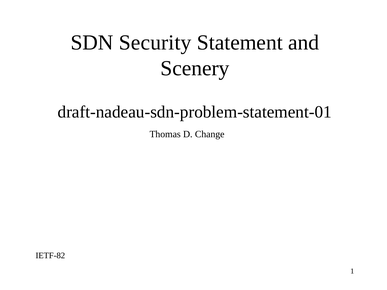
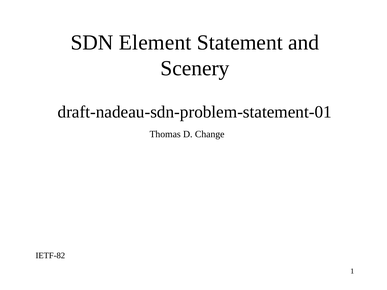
Security: Security -> Element
